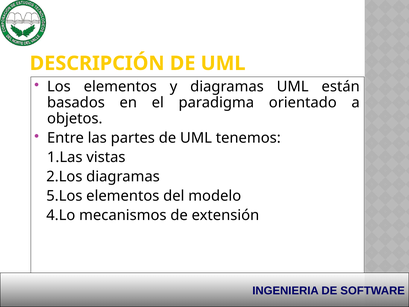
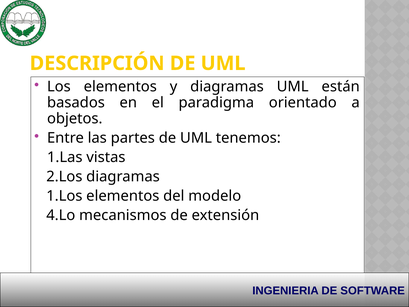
5.Los: 5.Los -> 1.Los
